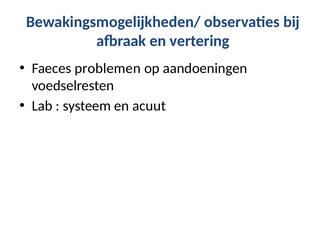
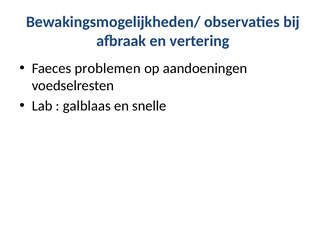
systeem: systeem -> galblaas
acuut: acuut -> snelle
